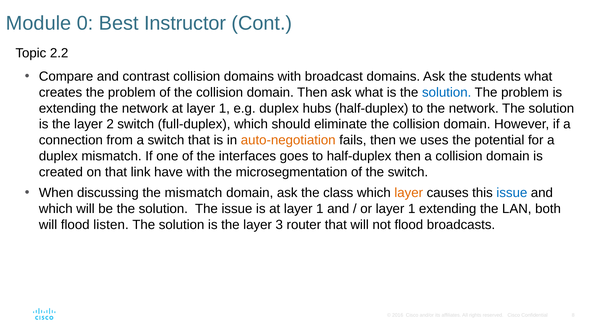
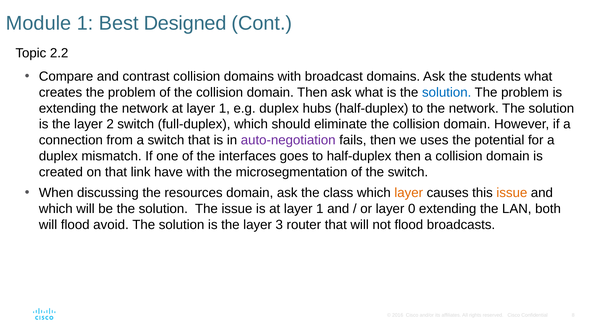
Module 0: 0 -> 1
Instructor: Instructor -> Designed
auto-negotiation colour: orange -> purple
the mismatch: mismatch -> resources
issue at (512, 193) colour: blue -> orange
or layer 1: 1 -> 0
listen: listen -> avoid
